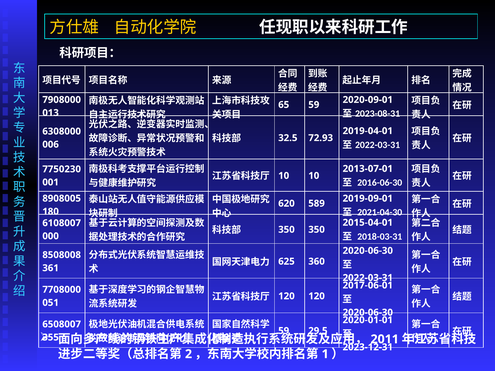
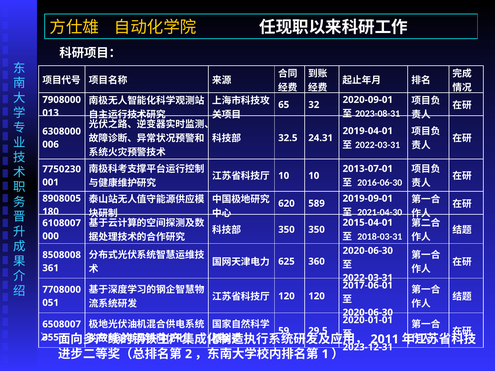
65 59: 59 -> 32
72.93: 72.93 -> 24.31
